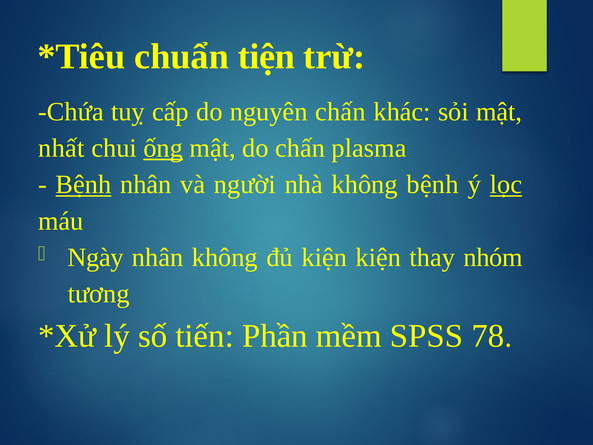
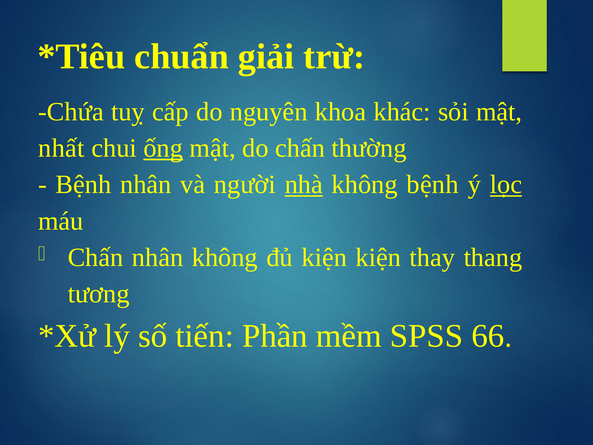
tiện: tiện -> giải
nguyên chấn: chấn -> khoa
plasma: plasma -> thường
Bệnh at (83, 185) underline: present -> none
nhà underline: none -> present
Ngày at (96, 257): Ngày -> Chấn
nhóm: nhóm -> thang
78: 78 -> 66
